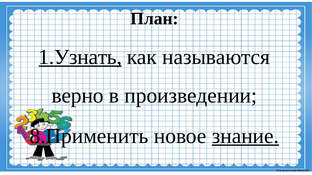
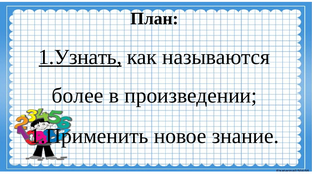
верно: верно -> более
8.Применить: 8.Применить -> 1.Применить
знание underline: present -> none
